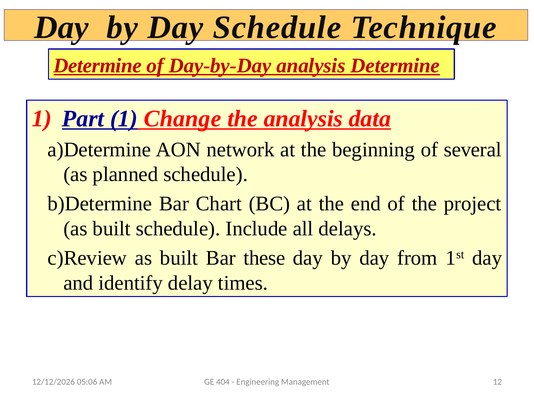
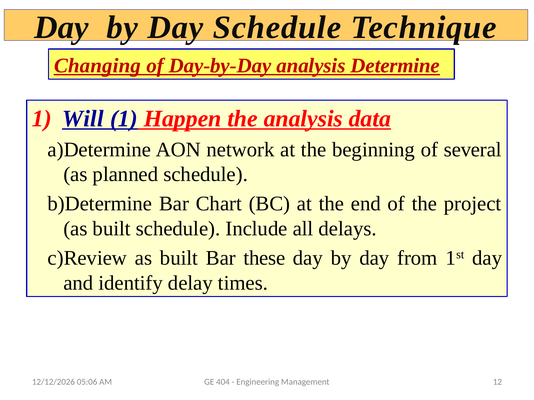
Determine at (98, 66): Determine -> Changing
Part: Part -> Will
Change: Change -> Happen
